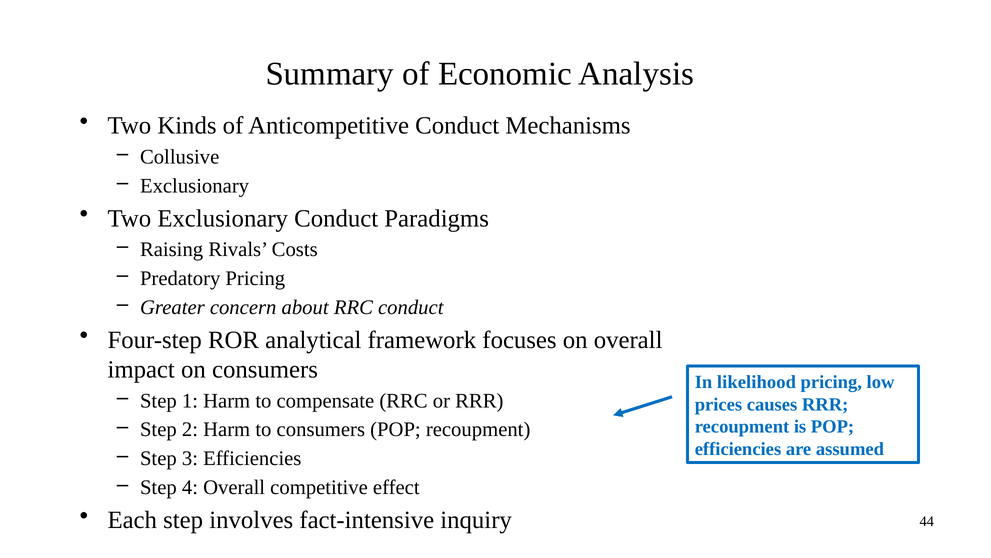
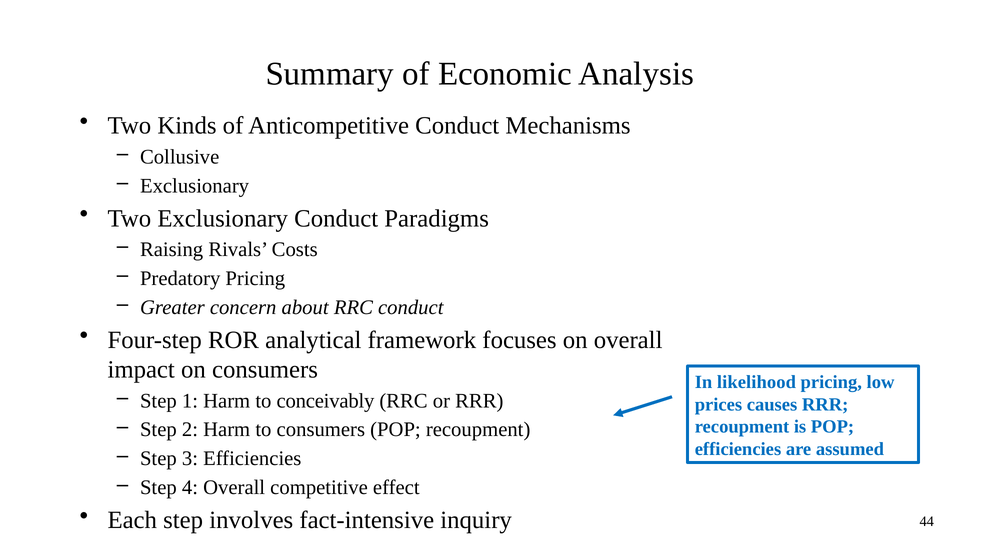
compensate: compensate -> conceivably
